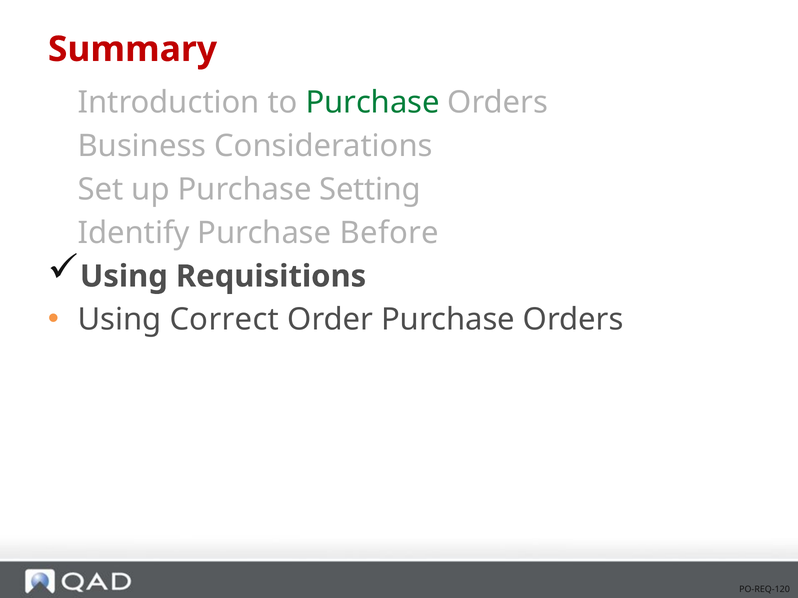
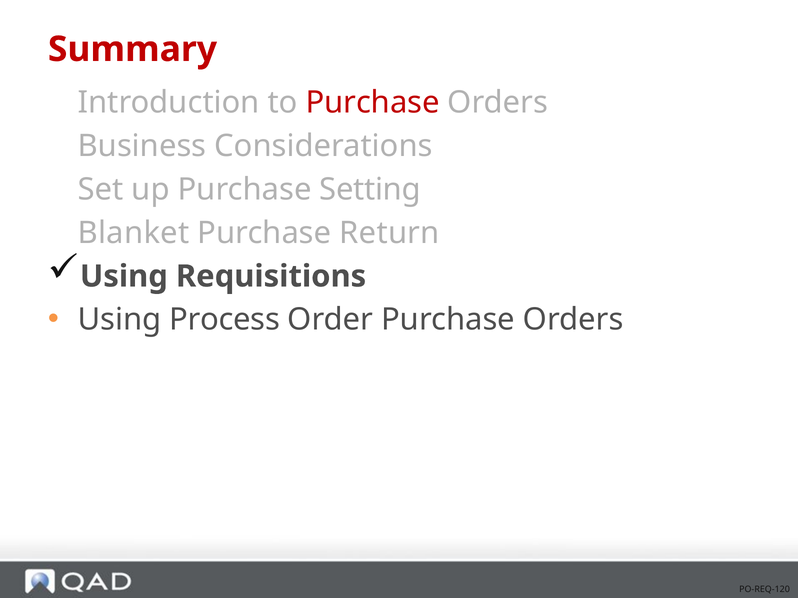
Purchase at (373, 103) colour: green -> red
Identify: Identify -> Blanket
Before: Before -> Return
Correct: Correct -> Process
